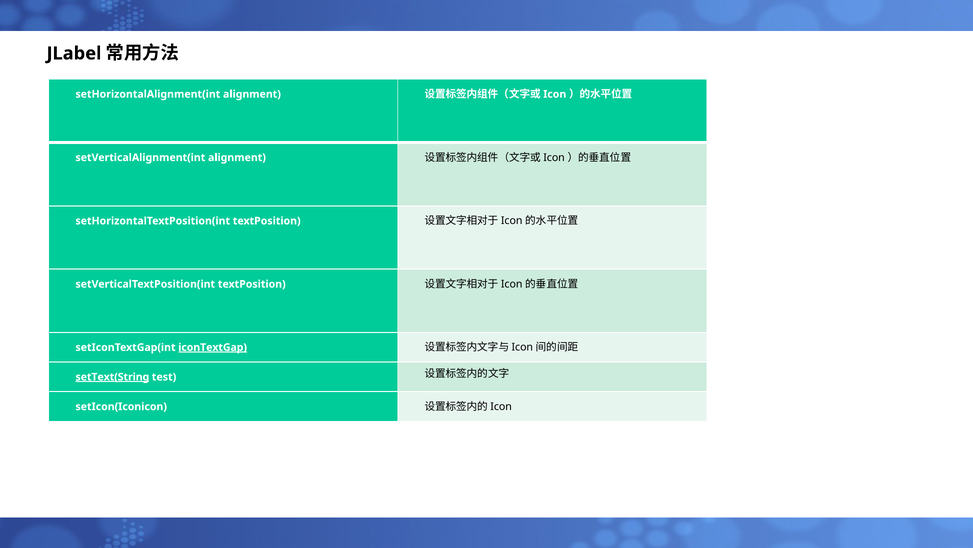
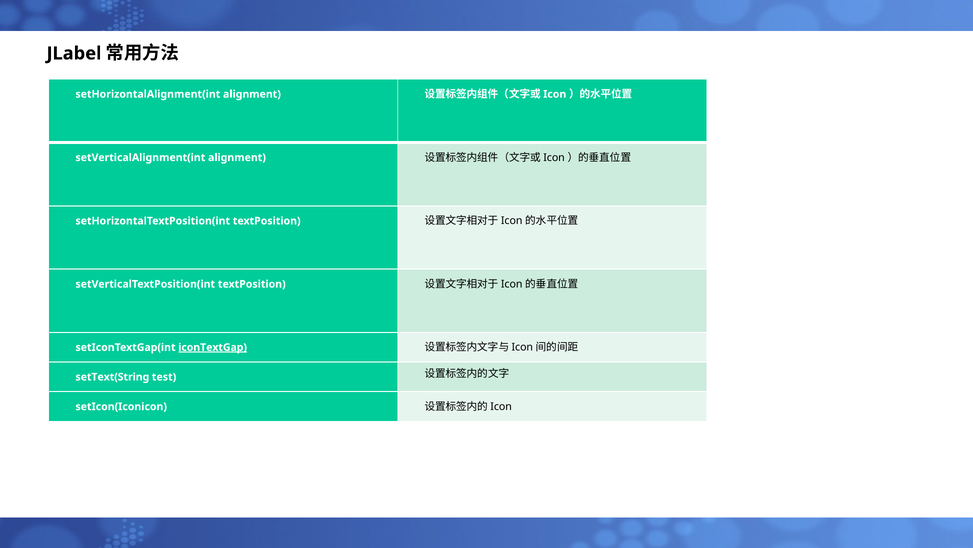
setText(String underline: present -> none
